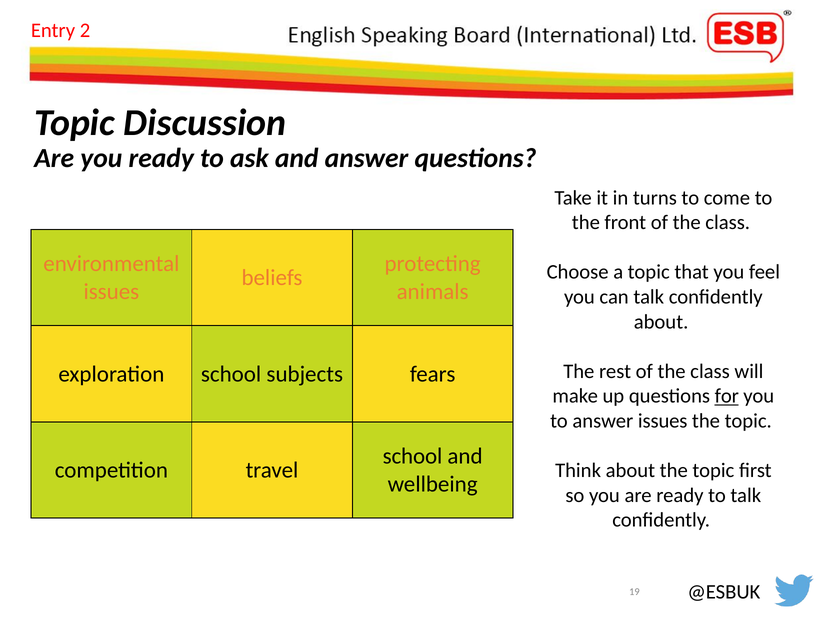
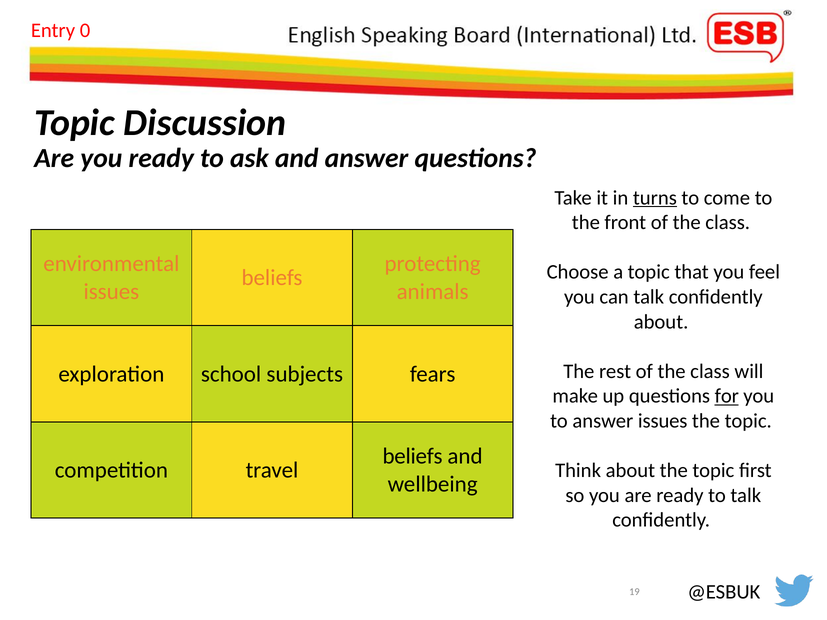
2: 2 -> 0
turns underline: none -> present
school at (412, 456): school -> beliefs
